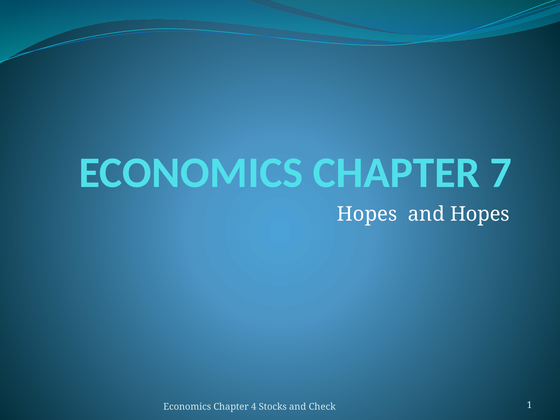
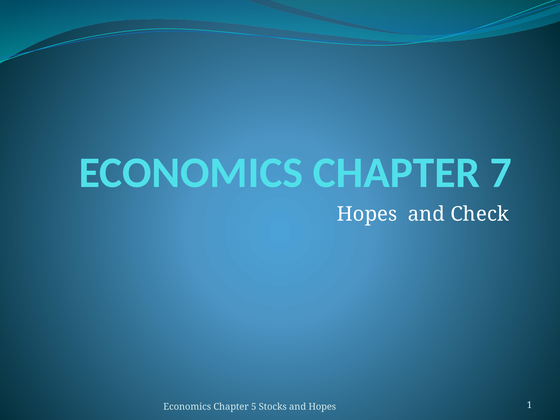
and Hopes: Hopes -> Check
4: 4 -> 5
and Check: Check -> Hopes
